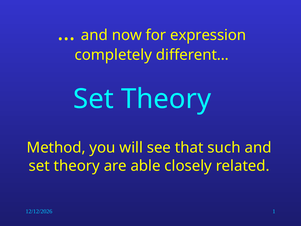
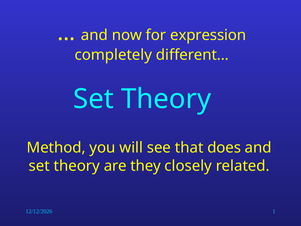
such: such -> does
able: able -> they
